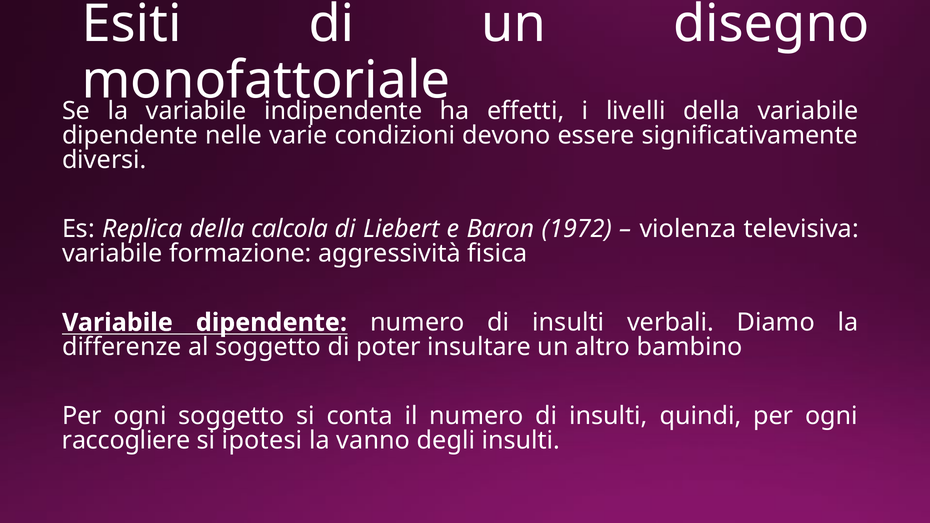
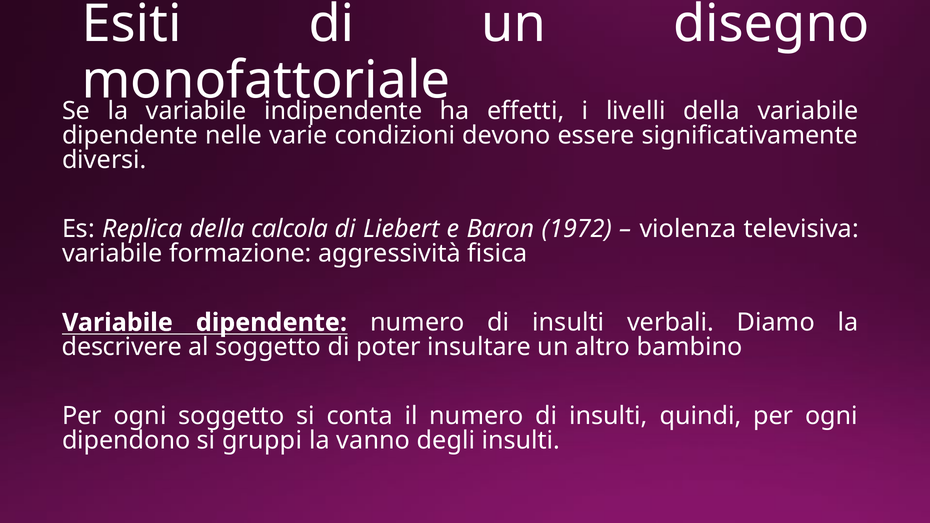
differenze: differenze -> descrivere
raccogliere: raccogliere -> dipendono
ipotesi: ipotesi -> gruppi
